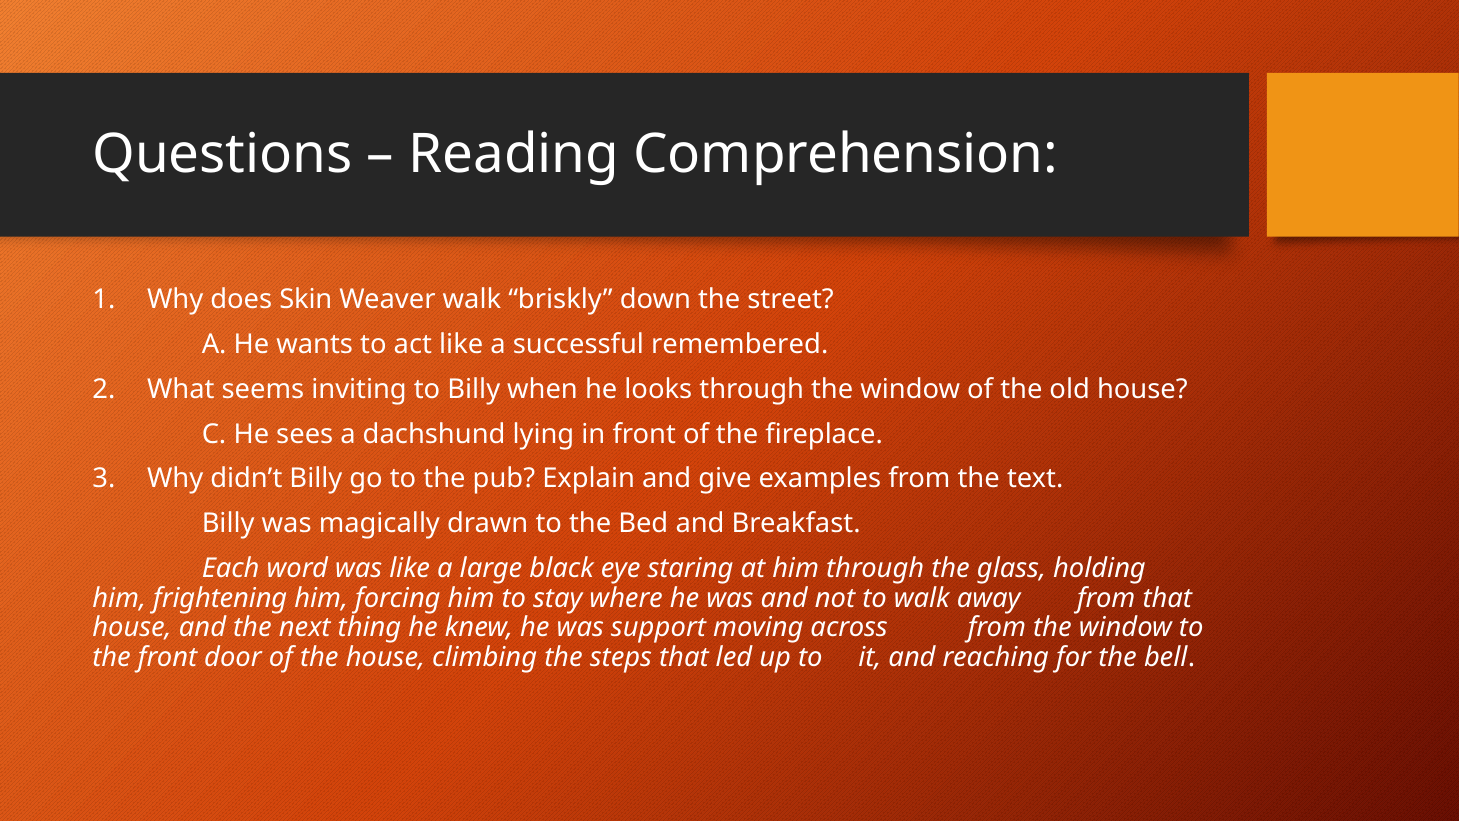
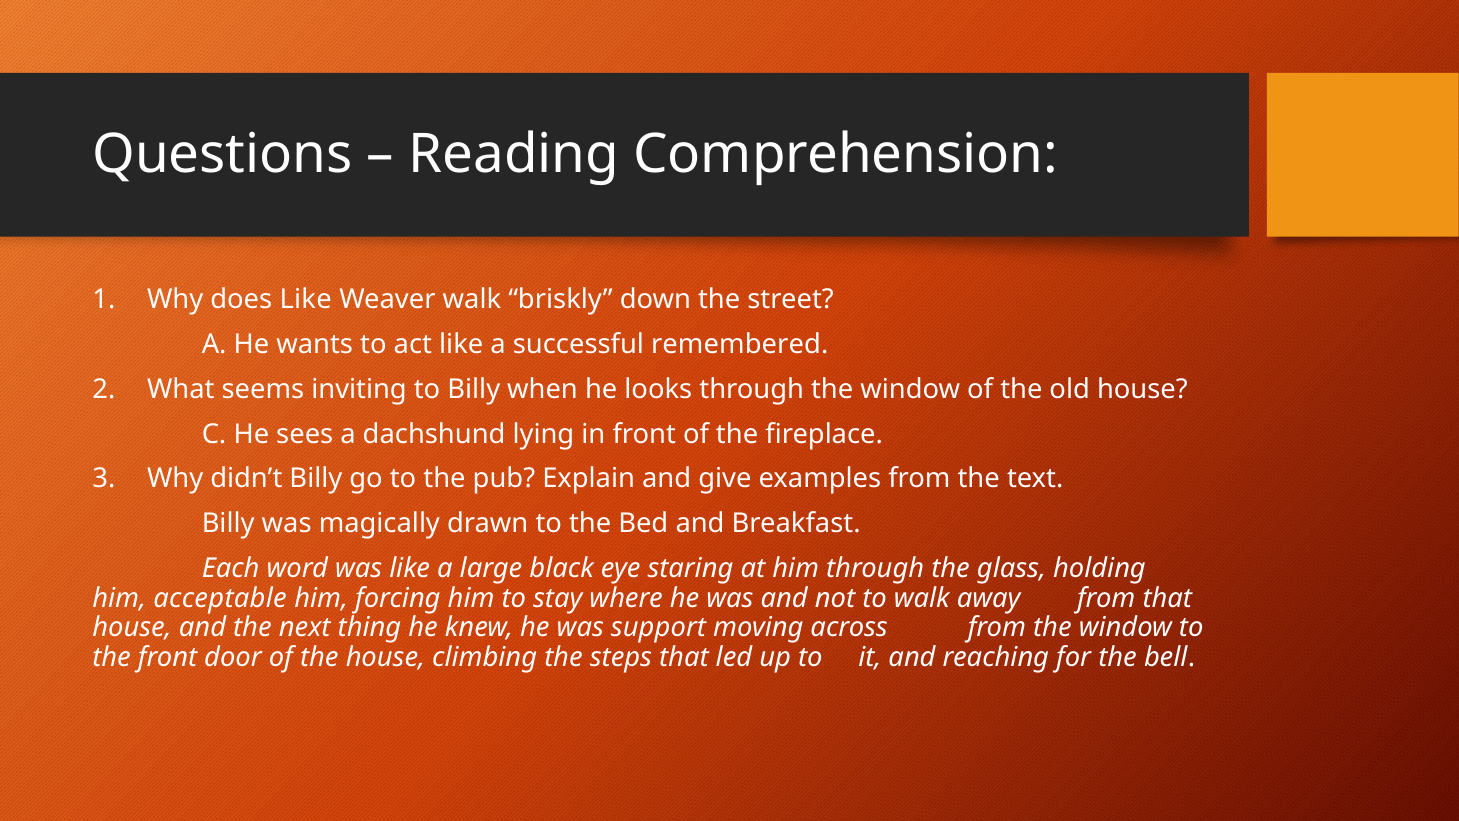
does Skin: Skin -> Like
frightening: frightening -> acceptable
